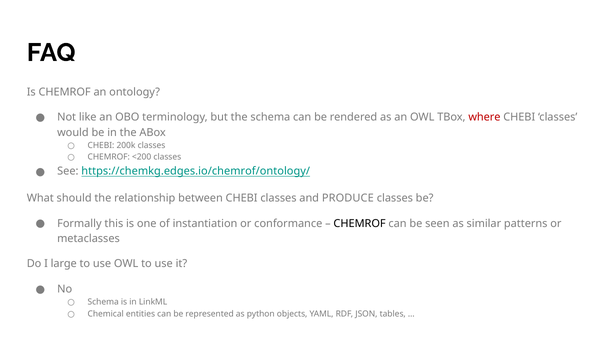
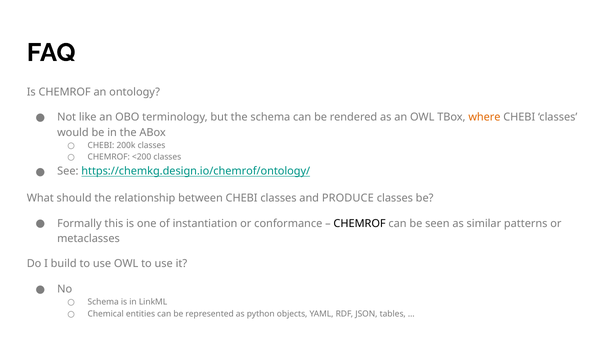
where colour: red -> orange
https://chemkg.edges.io/chemrof/ontology/: https://chemkg.edges.io/chemrof/ontology/ -> https://chemkg.design.io/chemrof/ontology/
large: large -> build
